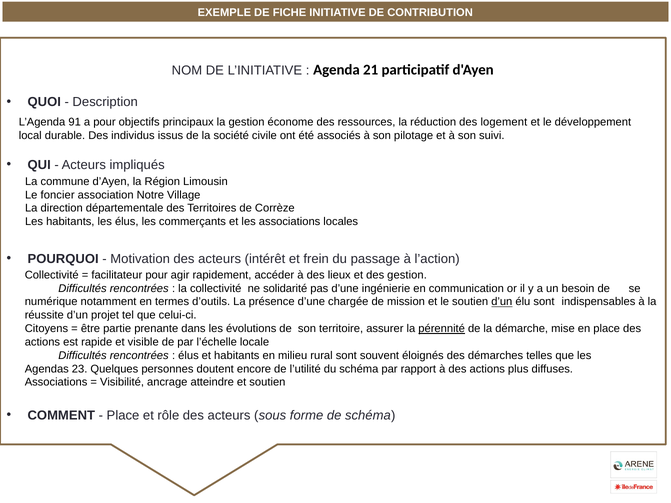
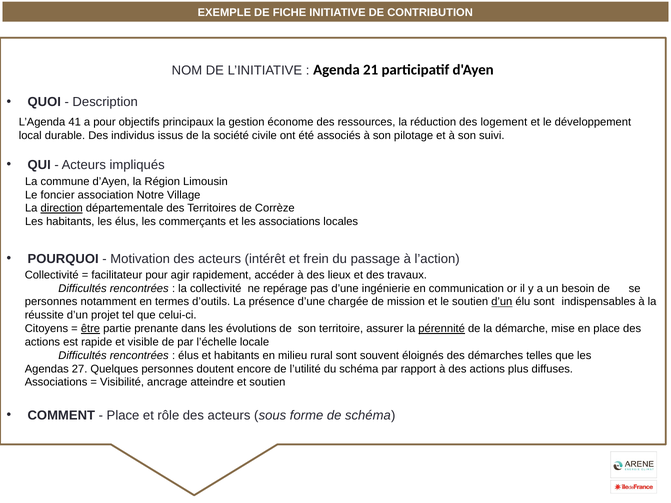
91: 91 -> 41
direction underline: none -> present
des gestion: gestion -> travaux
solidarité: solidarité -> repérage
numérique at (51, 302): numérique -> personnes
être underline: none -> present
23: 23 -> 27
